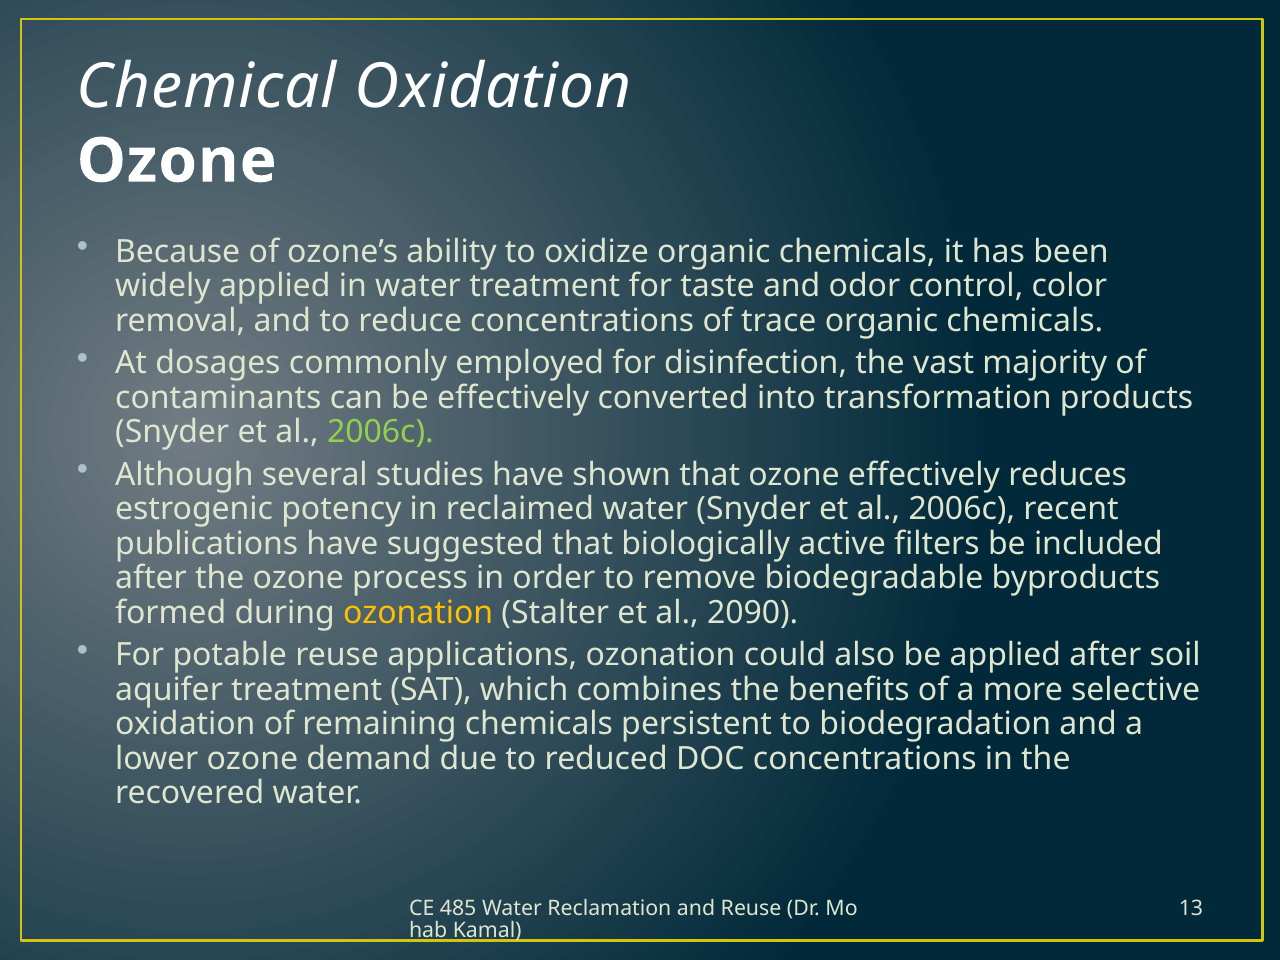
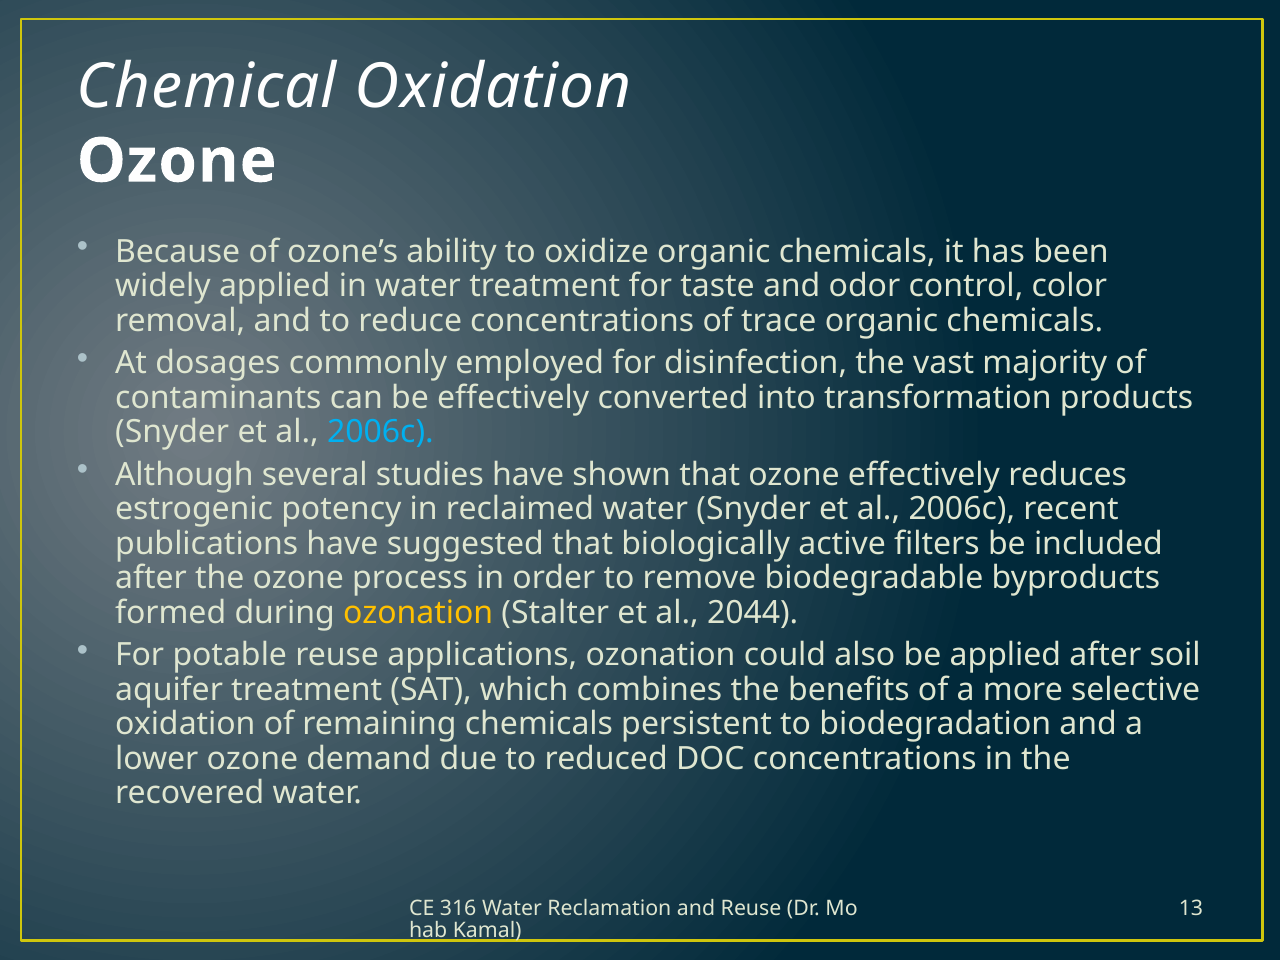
2006c at (380, 432) colour: light green -> light blue
2090: 2090 -> 2044
485: 485 -> 316
